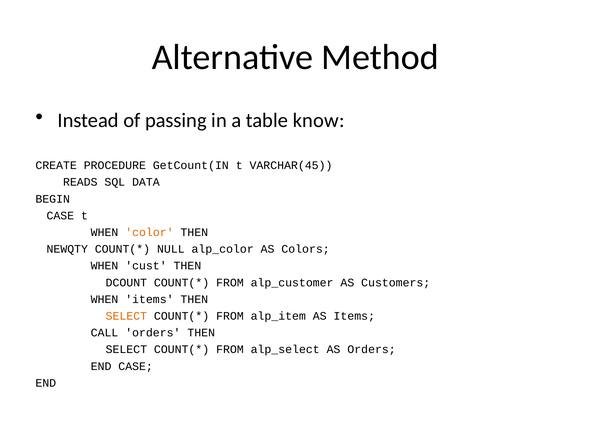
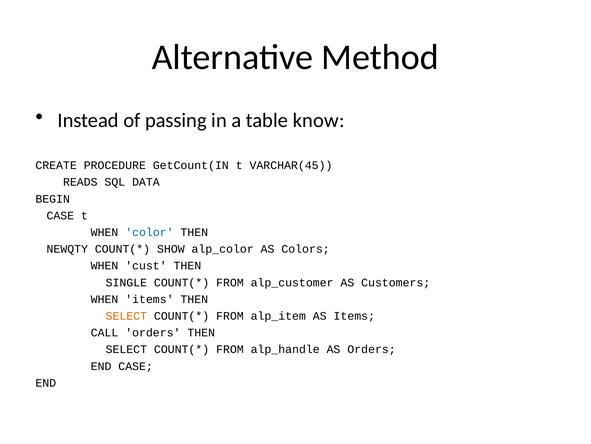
color colour: orange -> blue
NULL: NULL -> SHOW
DCOUNT: DCOUNT -> SINGLE
alp_select: alp_select -> alp_handle
